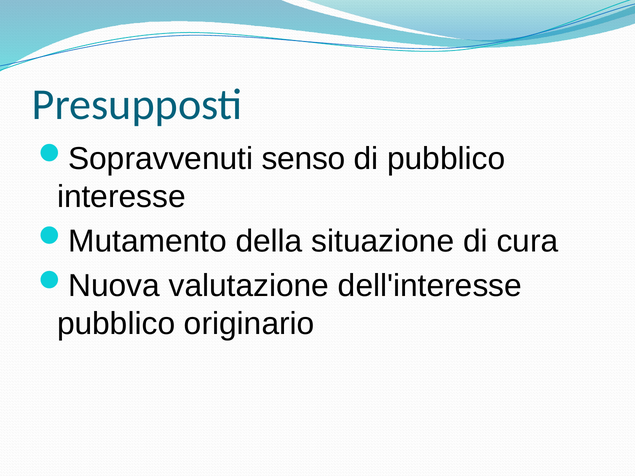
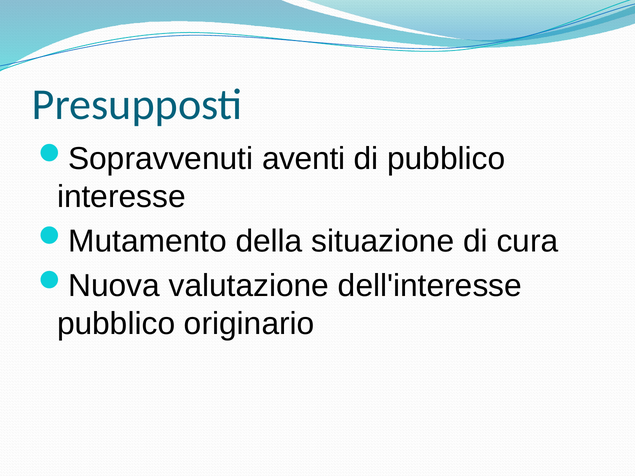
senso: senso -> aventi
